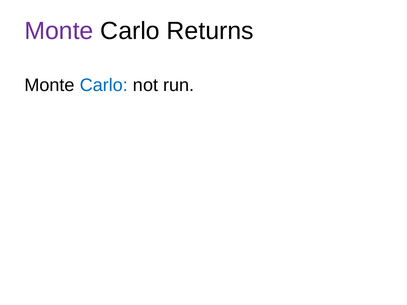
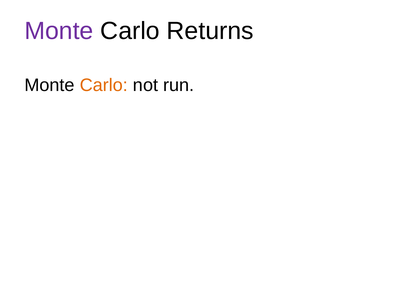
Carlo at (104, 85) colour: blue -> orange
